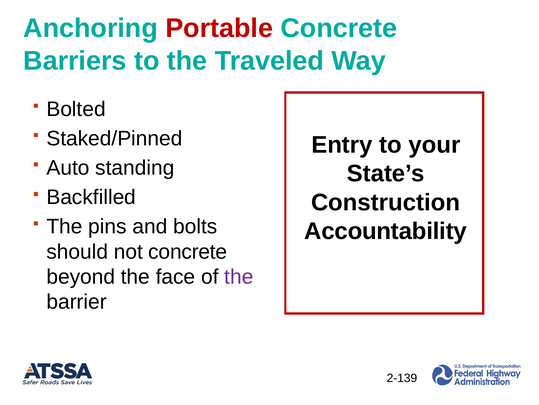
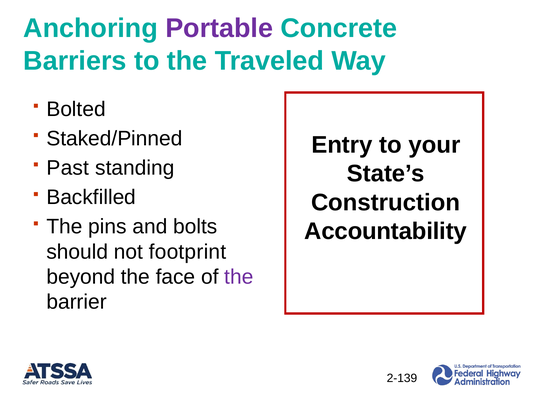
Portable colour: red -> purple
Auto: Auto -> Past
not concrete: concrete -> footprint
